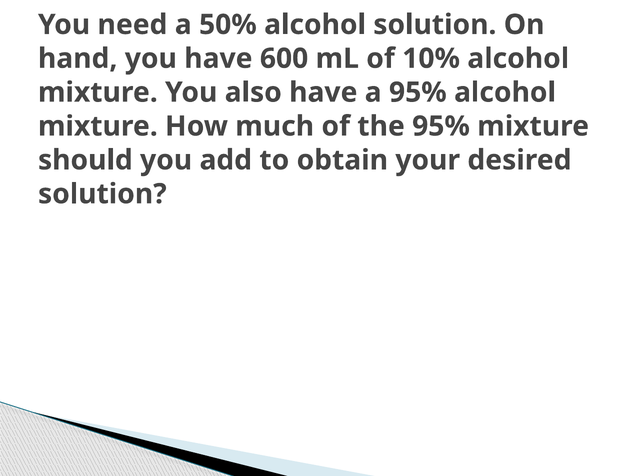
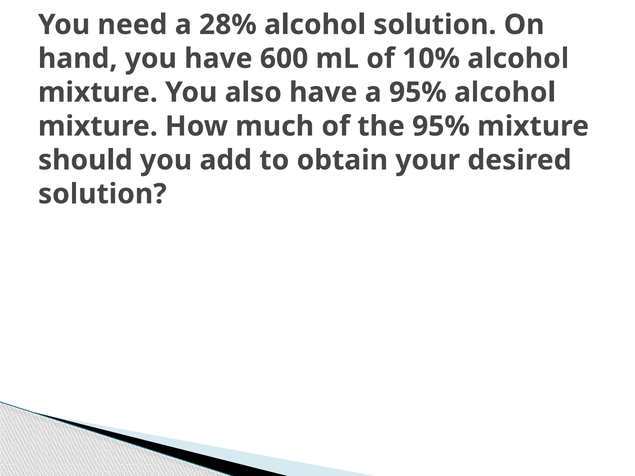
50%: 50% -> 28%
